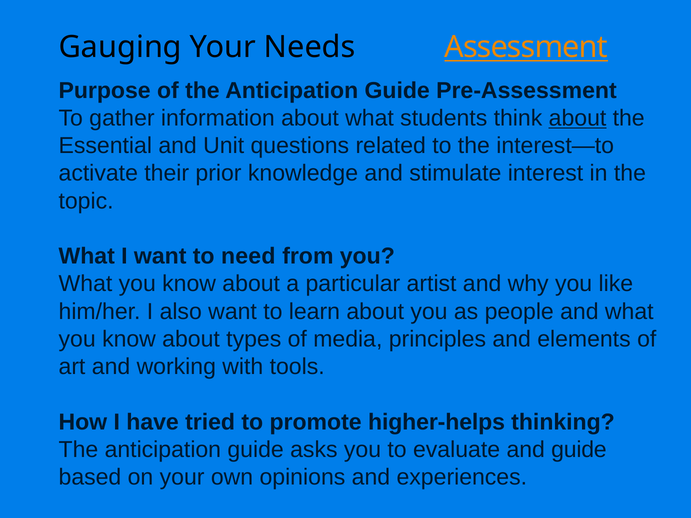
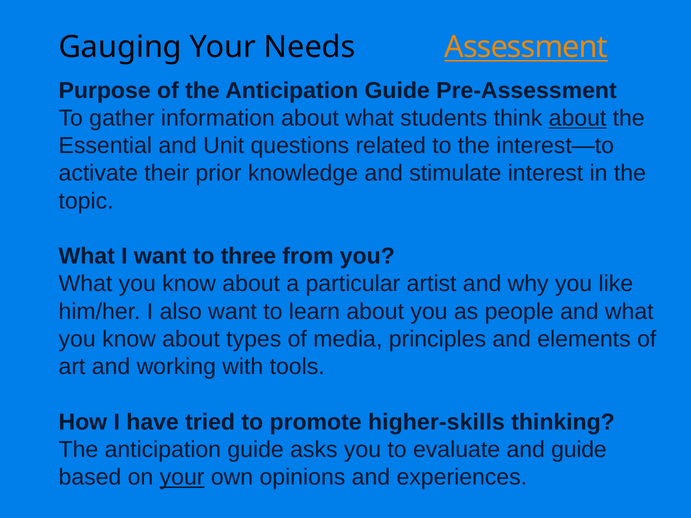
need: need -> three
higher-helps: higher-helps -> higher-skills
your at (182, 477) underline: none -> present
